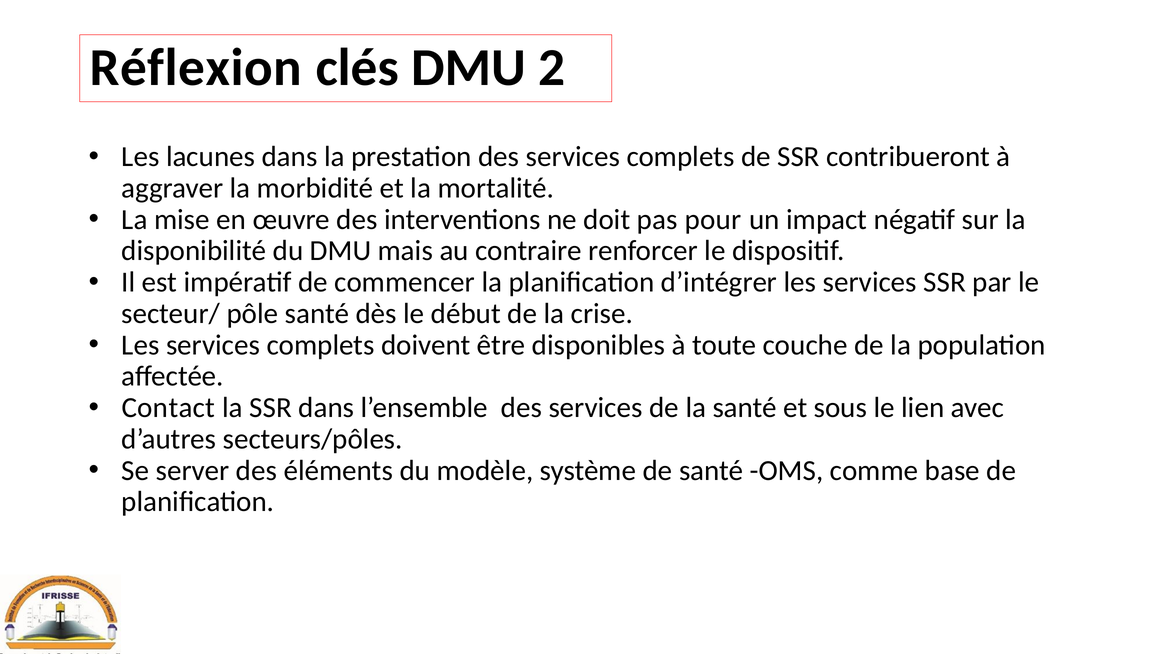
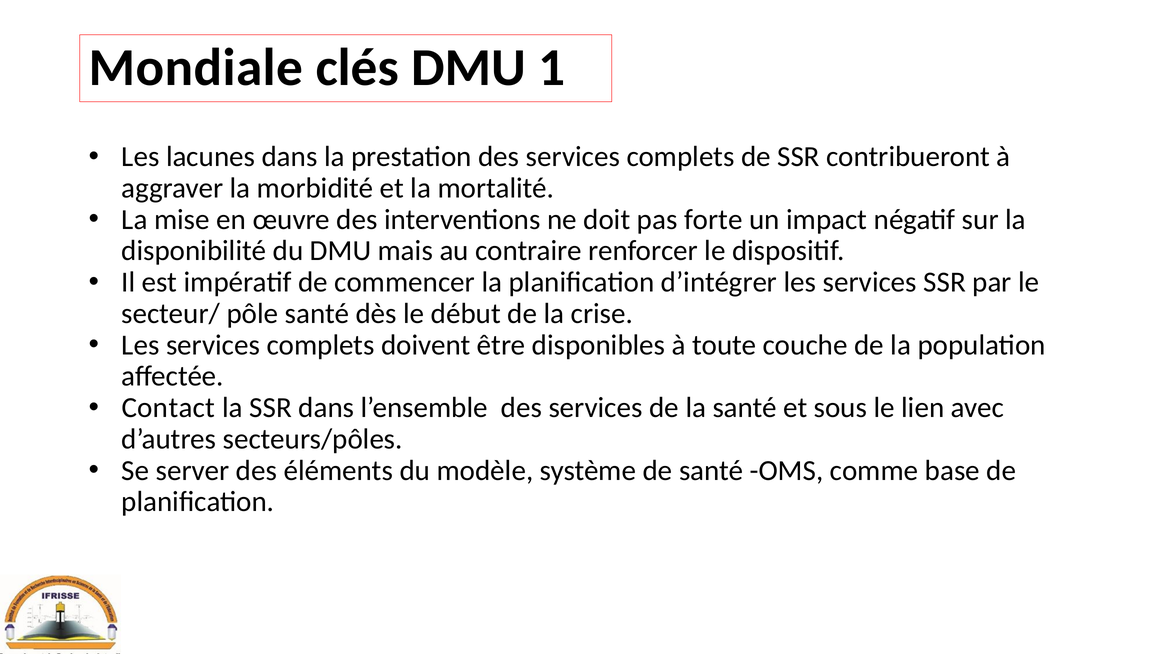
Réflexion: Réflexion -> Mondiale
2: 2 -> 1
pour: pour -> forte
